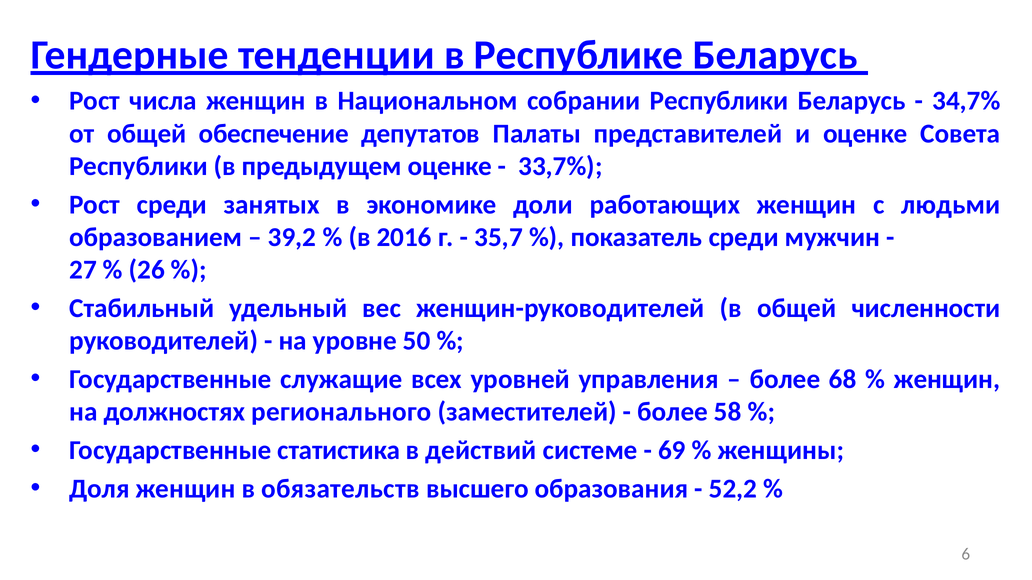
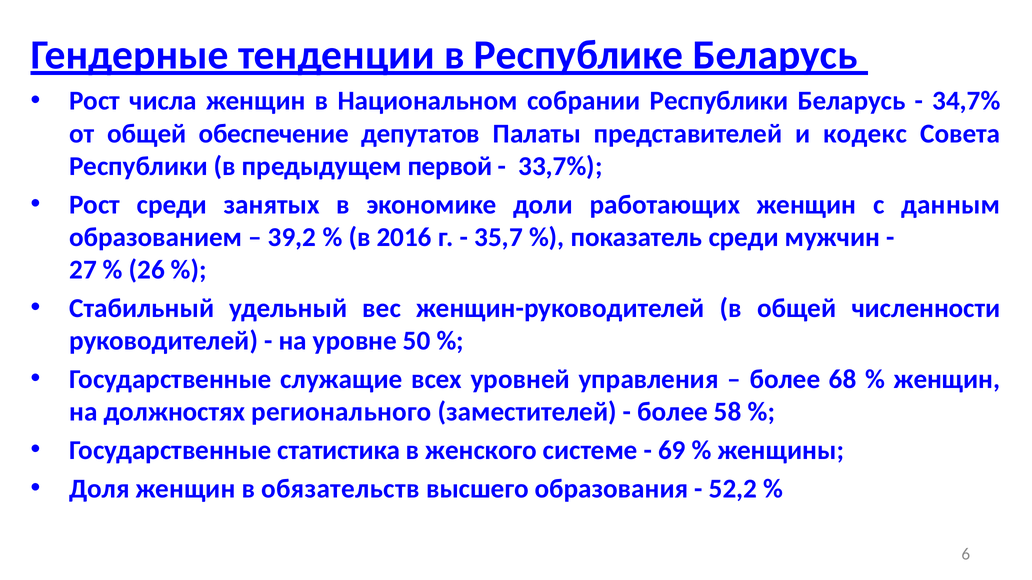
и оценке: оценке -> кодекс
предыдущем оценке: оценке -> первой
людьми: людьми -> данным
действий: действий -> женского
